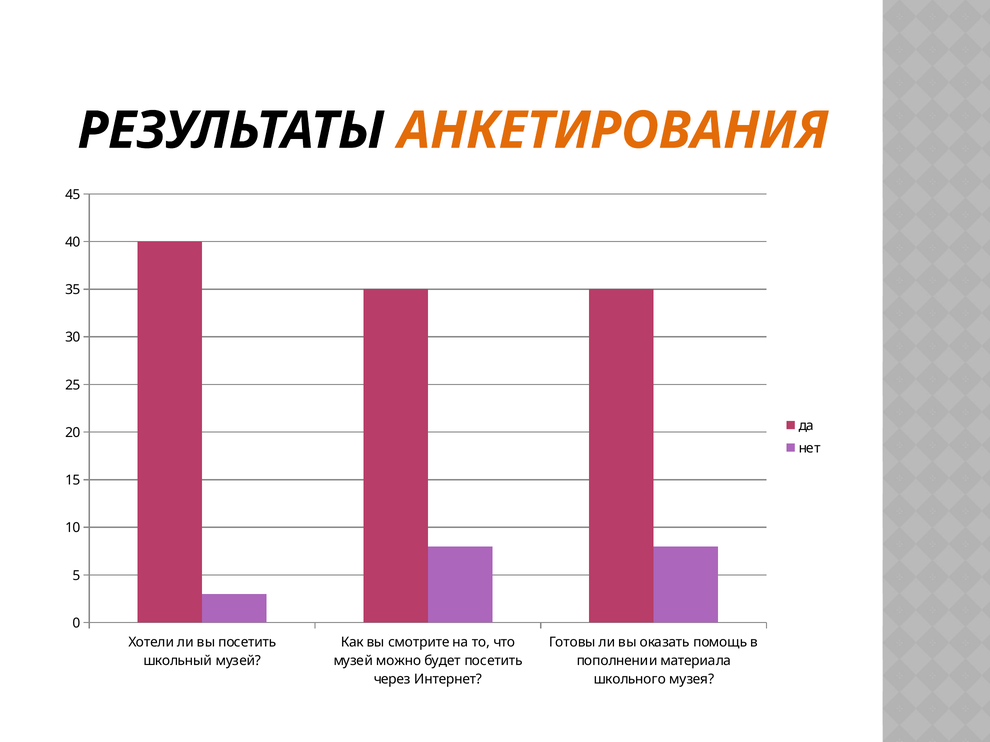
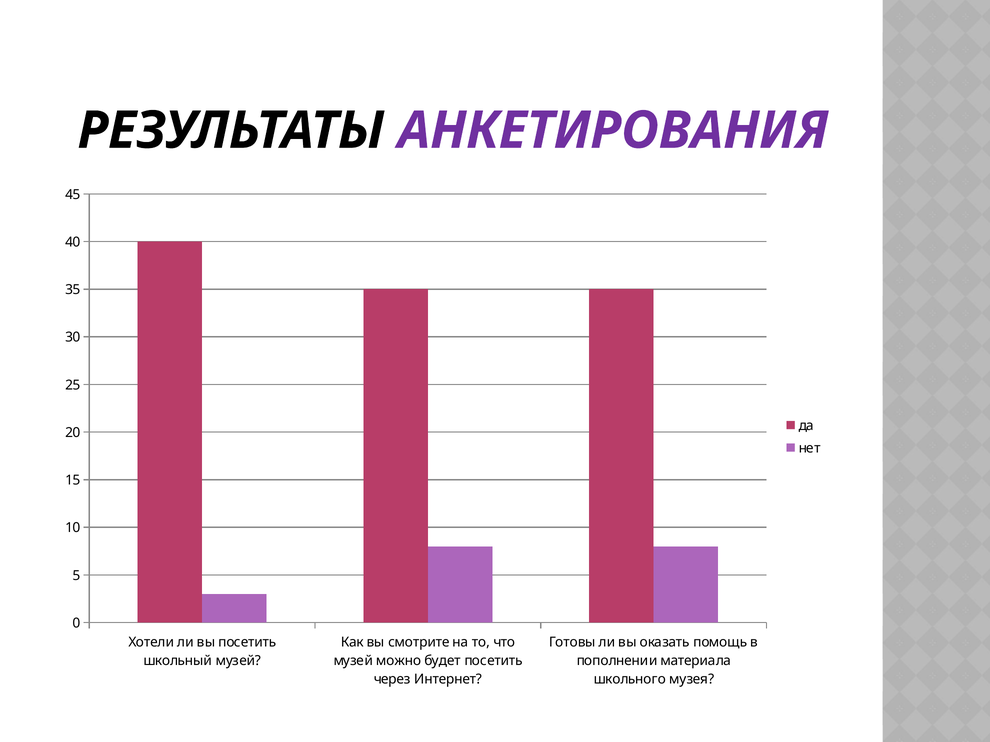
АНКЕТИРОВАНИЯ colour: orange -> purple
